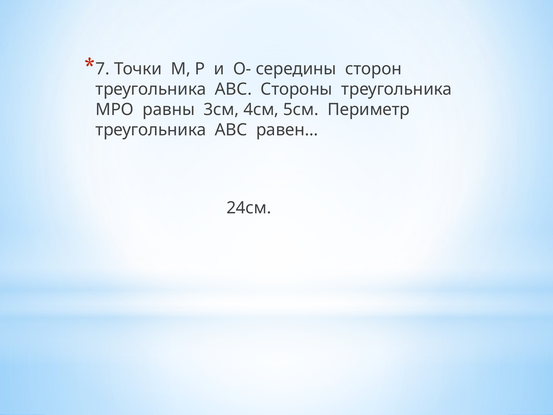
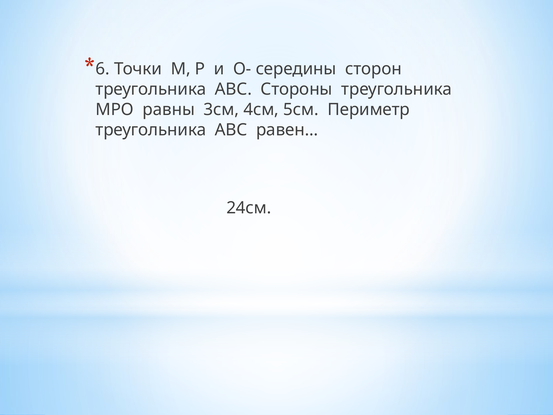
7: 7 -> 6
